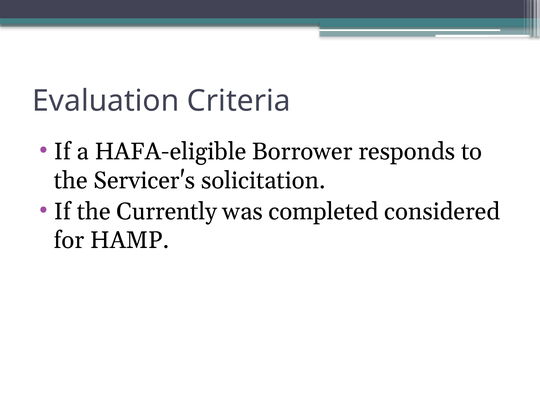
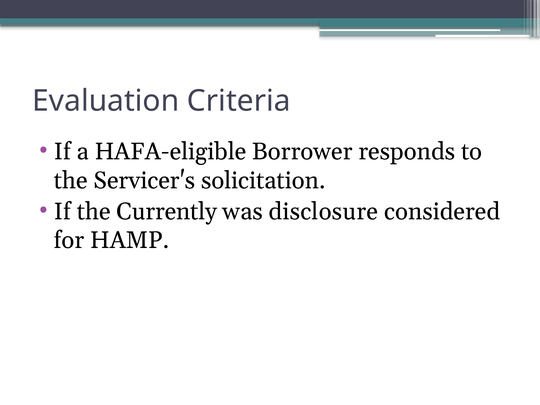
completed: completed -> disclosure
